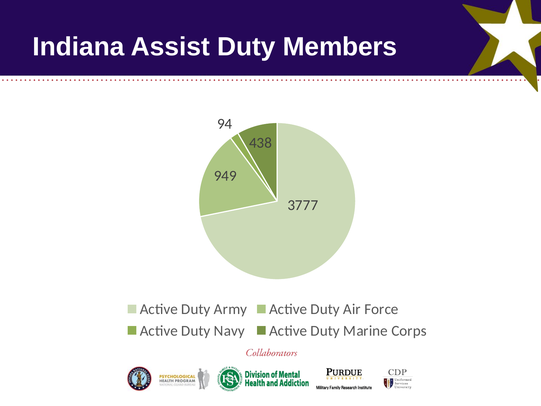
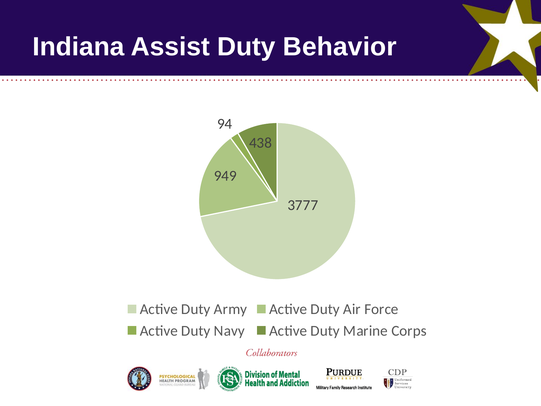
Members: Members -> Behavior
